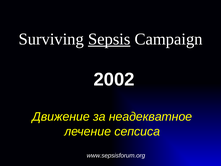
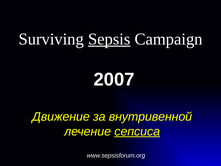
2002: 2002 -> 2007
неадекватное: неадекватное -> внутривенной
сепсиса underline: none -> present
